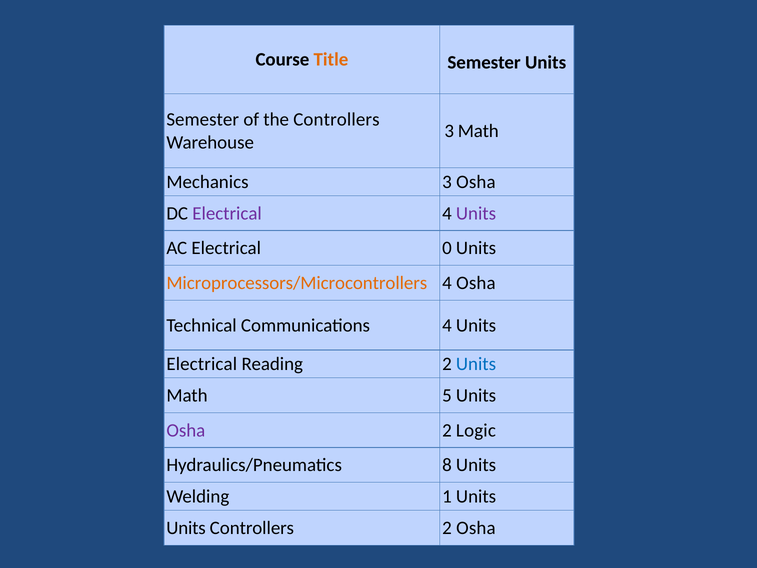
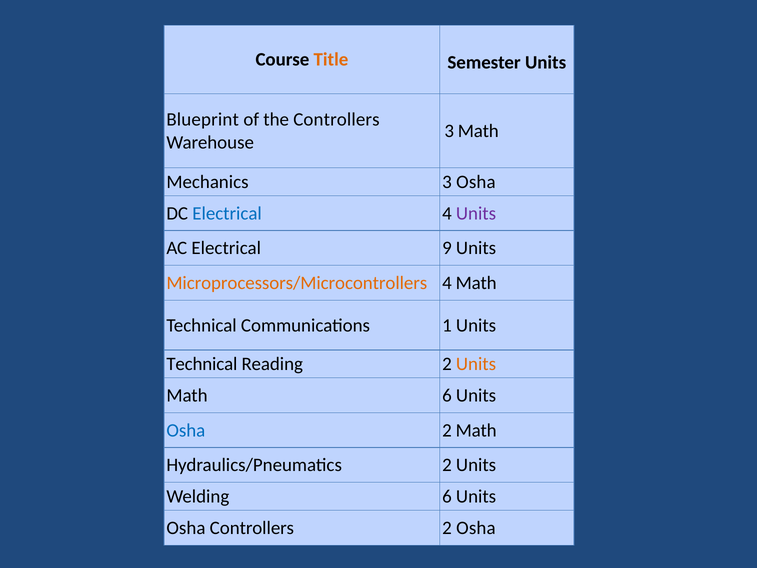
Semester at (203, 119): Semester -> Blueprint
Electrical at (227, 213) colour: purple -> blue
0: 0 -> 9
4 Osha: Osha -> Math
Communications 4: 4 -> 1
Electrical at (202, 364): Electrical -> Technical
Units at (476, 364) colour: blue -> orange
Math 5: 5 -> 6
Osha at (186, 430) colour: purple -> blue
2 Logic: Logic -> Math
Hydraulics/Pneumatics 8: 8 -> 2
Welding 1: 1 -> 6
Units at (186, 528): Units -> Osha
